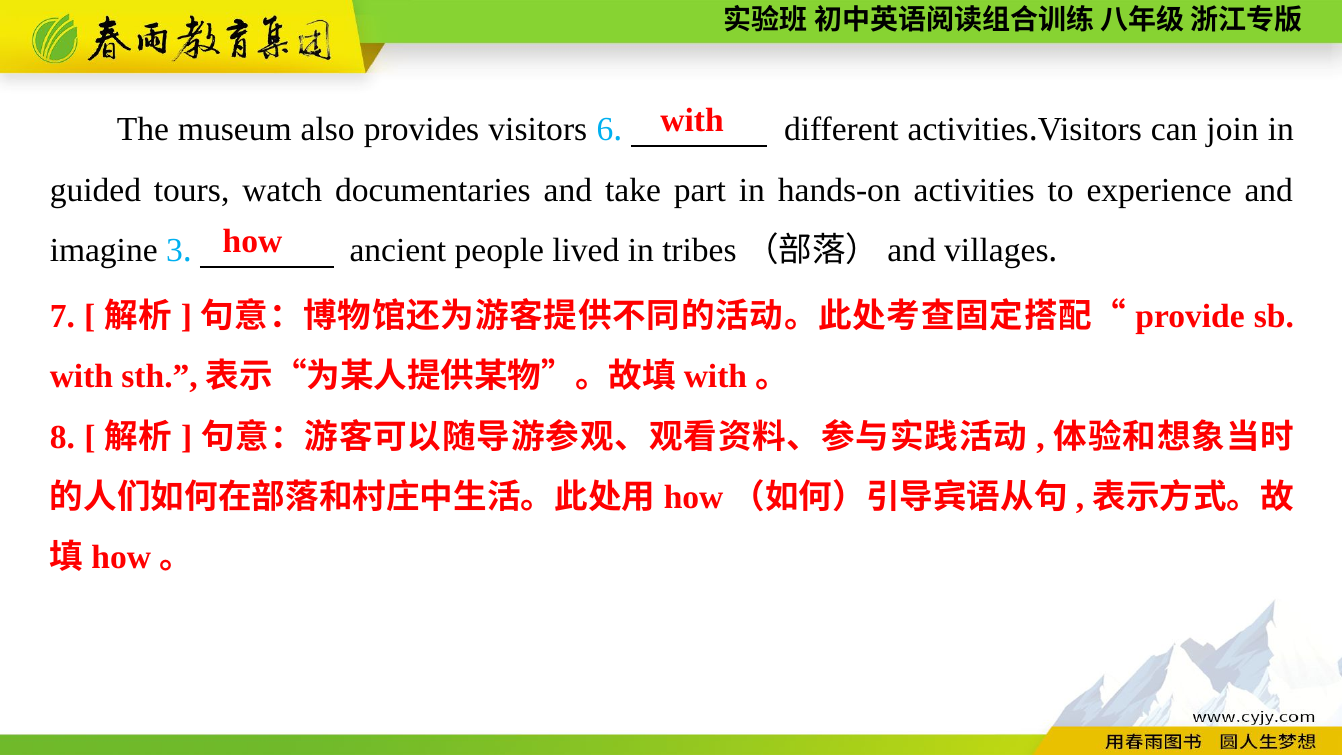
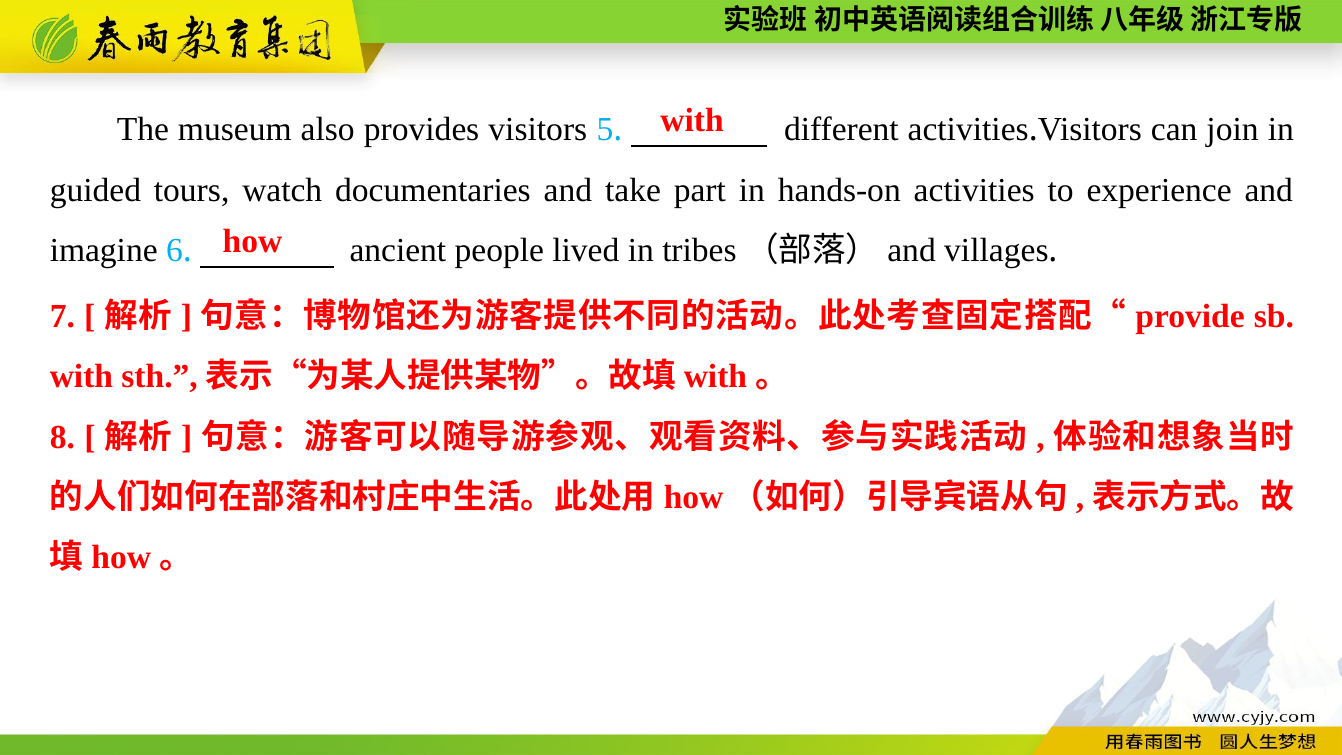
6: 6 -> 5
3: 3 -> 6
